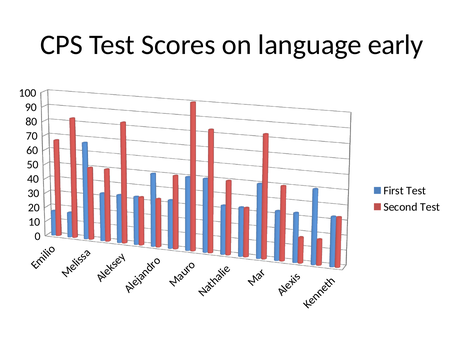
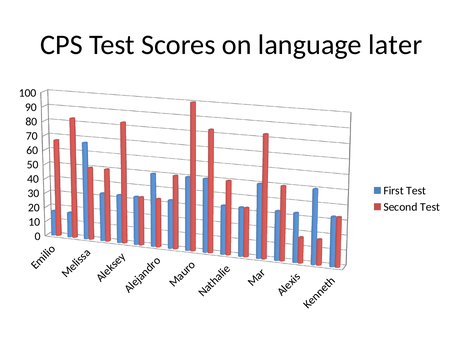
early: early -> later
